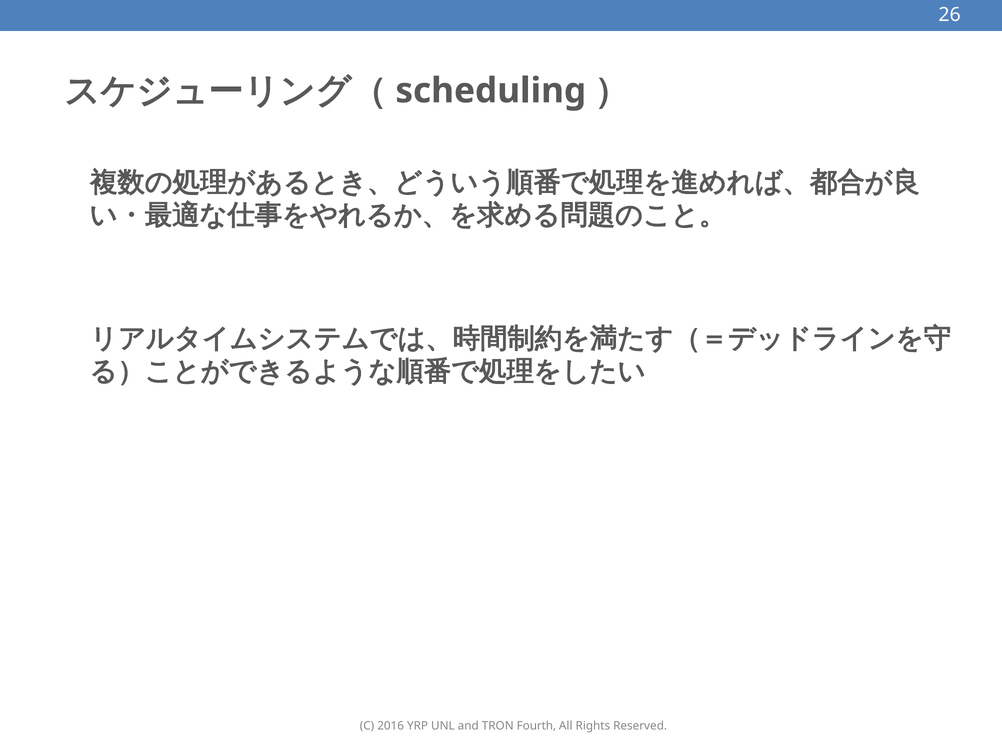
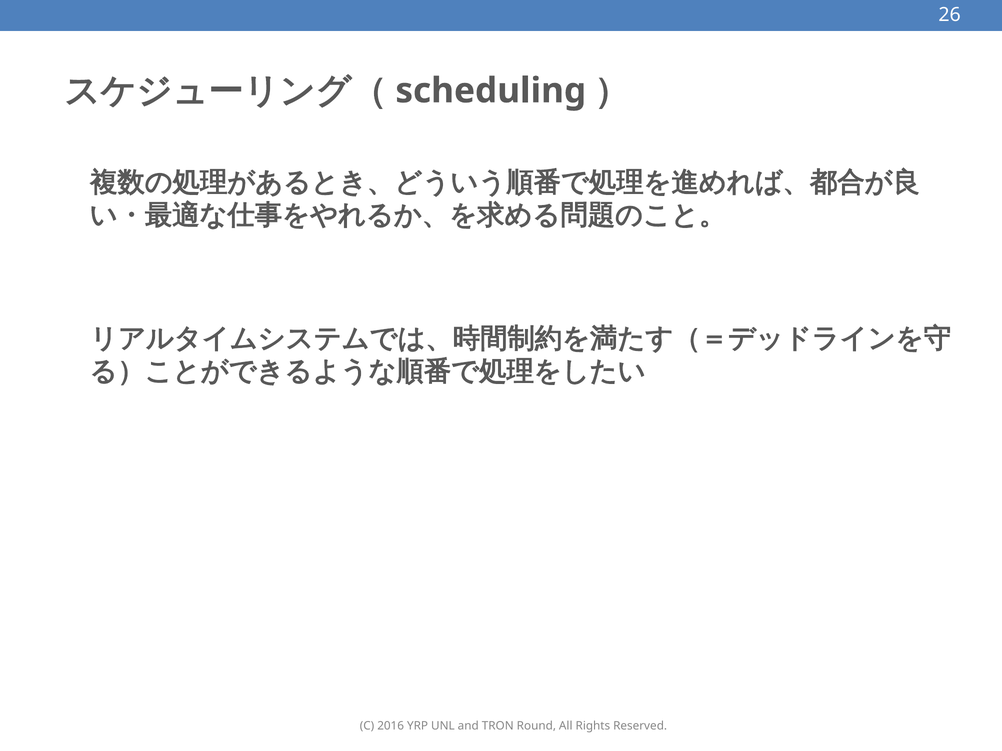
Fourth: Fourth -> Round
